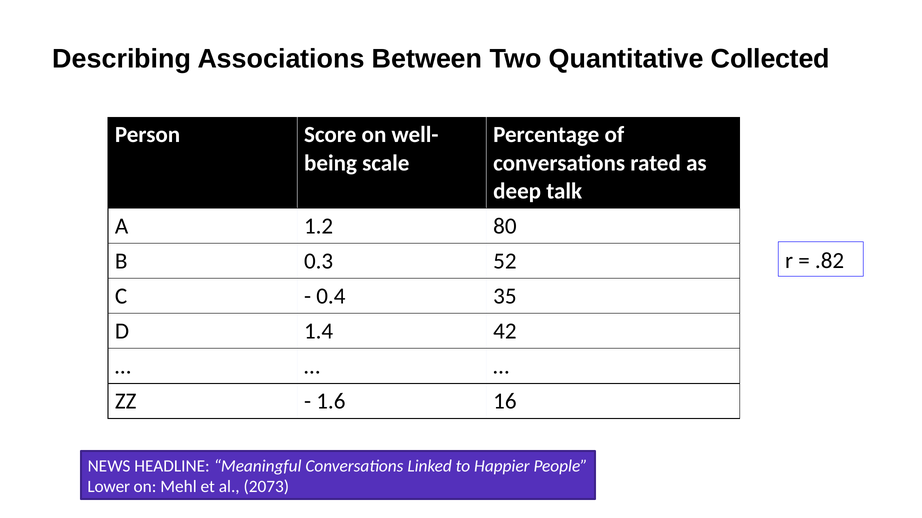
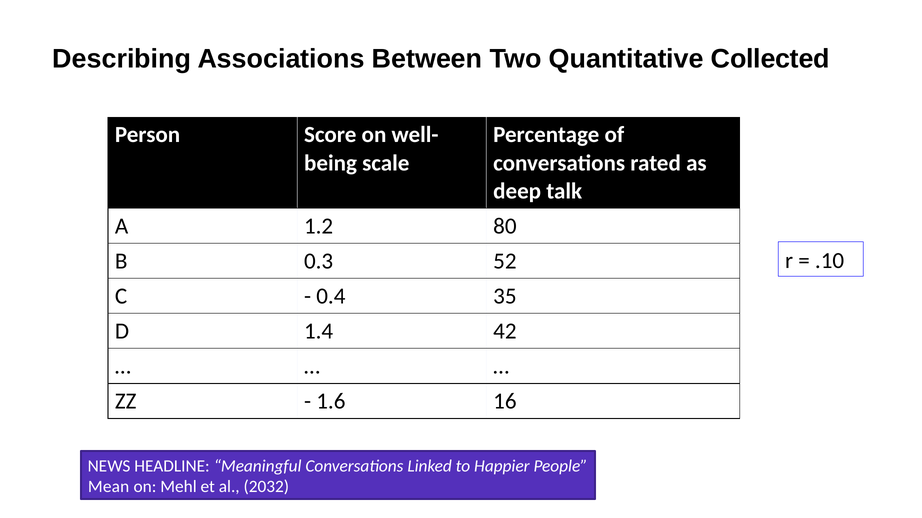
.82: .82 -> .10
Lower: Lower -> Mean
2073: 2073 -> 2032
